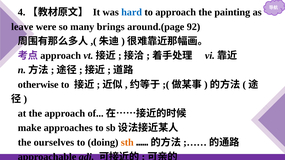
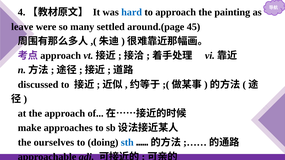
brings: brings -> settled
92: 92 -> 45
otherwise: otherwise -> discussed
sth colour: orange -> blue
